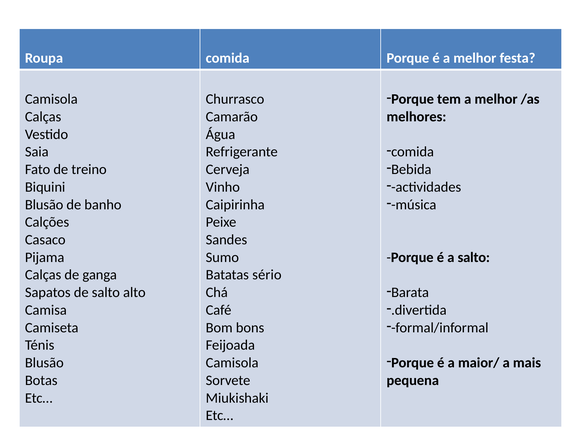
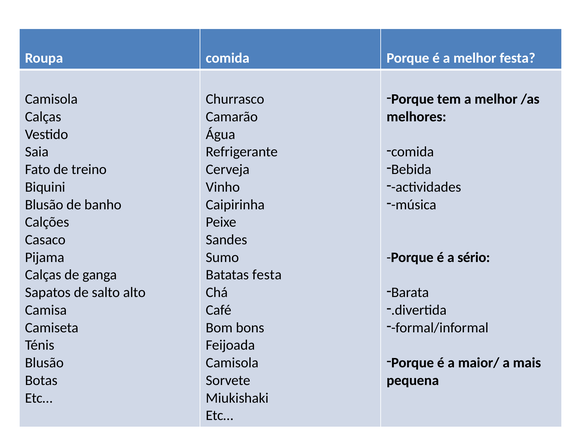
a salto: salto -> sério
Batatas sério: sério -> festa
